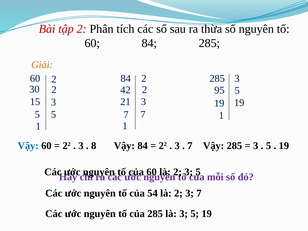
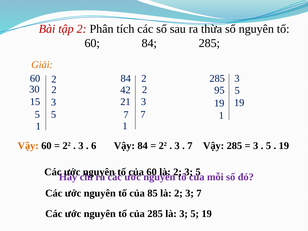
Vậy at (28, 146) colour: blue -> orange
8: 8 -> 6
54: 54 -> 85
